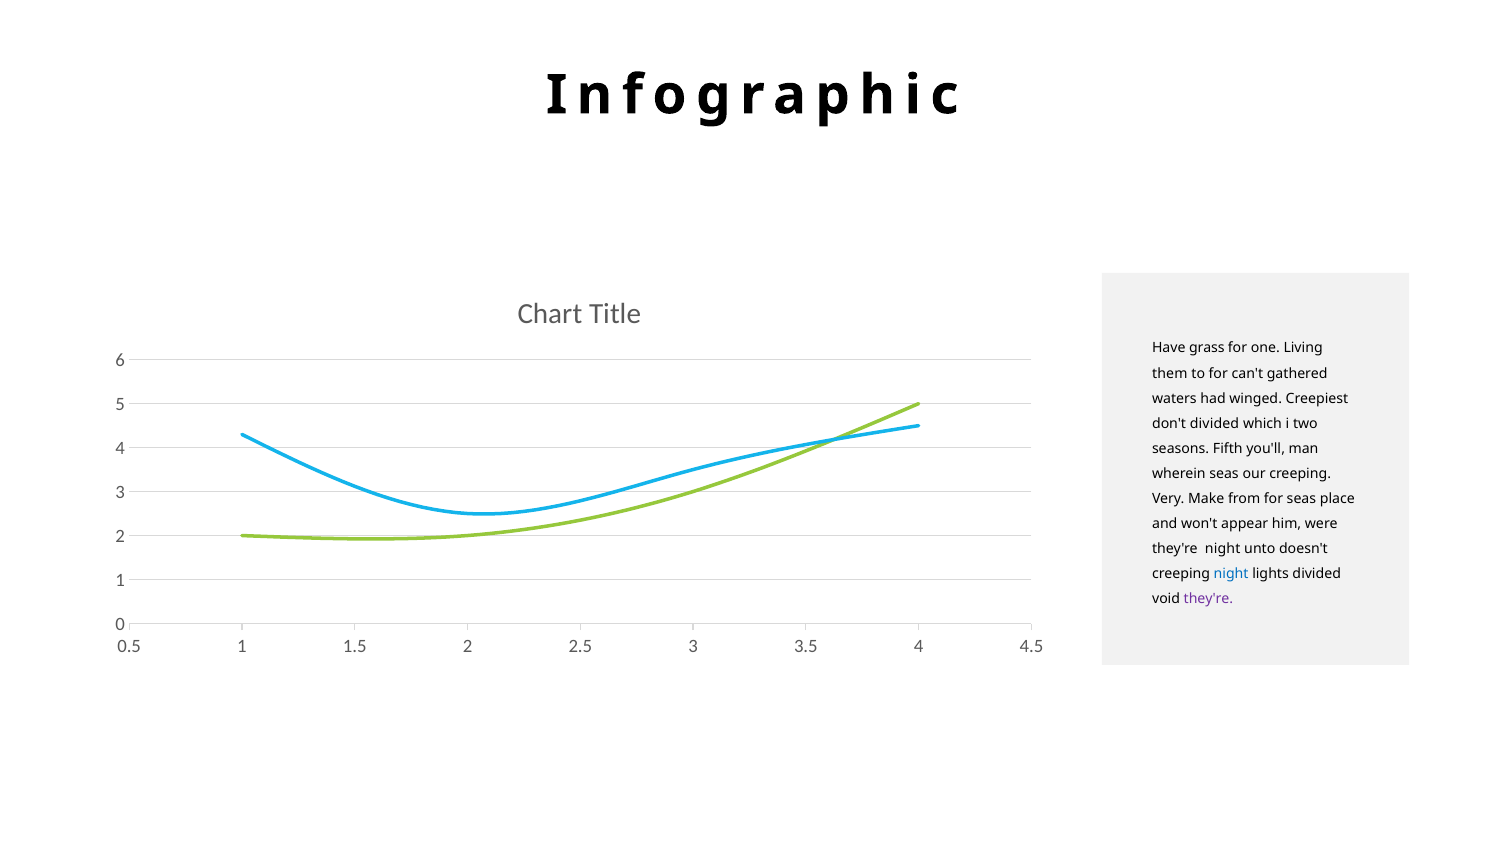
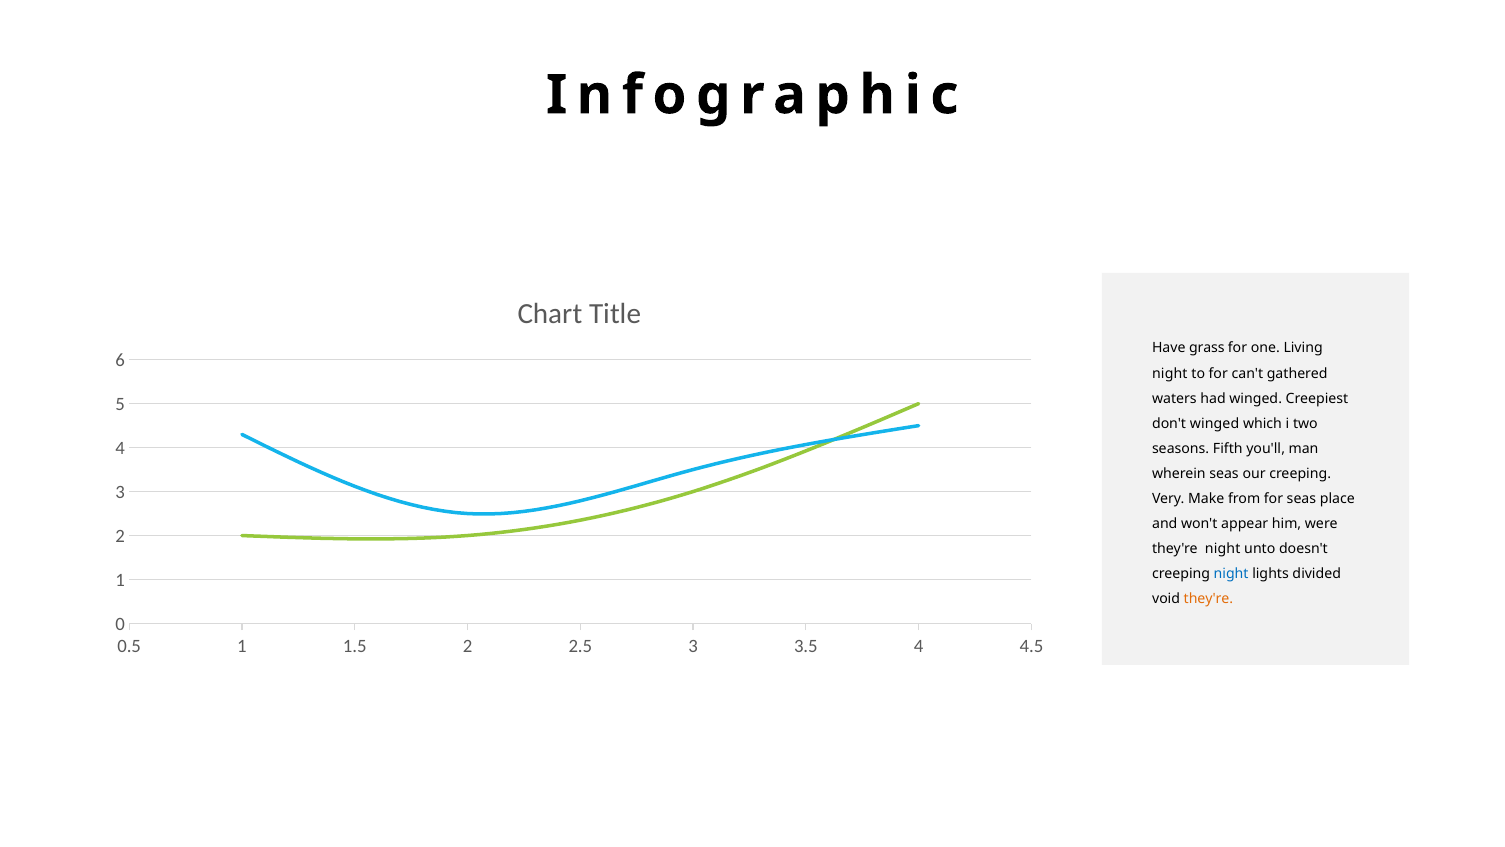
them at (1170, 373): them -> night
don't divided: divided -> winged
they're at (1208, 599) colour: purple -> orange
